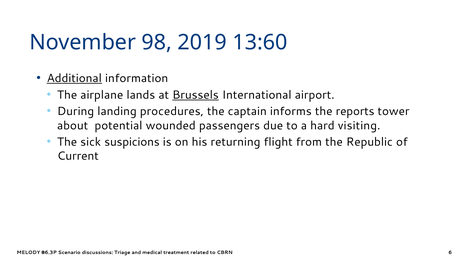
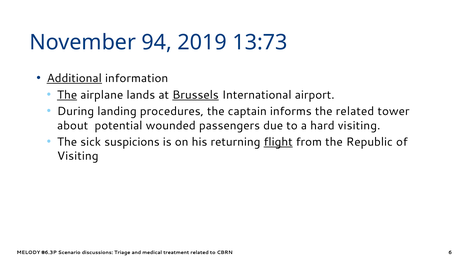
98: 98 -> 94
13:60: 13:60 -> 13:73
The at (67, 95) underline: none -> present
the reports: reports -> related
flight underline: none -> present
Current at (78, 156): Current -> Visiting
